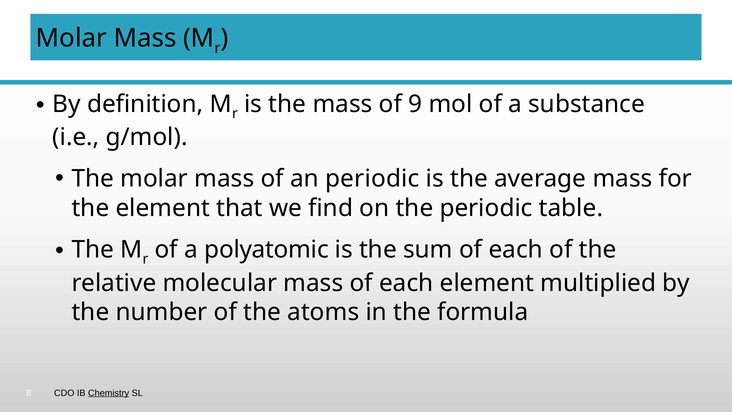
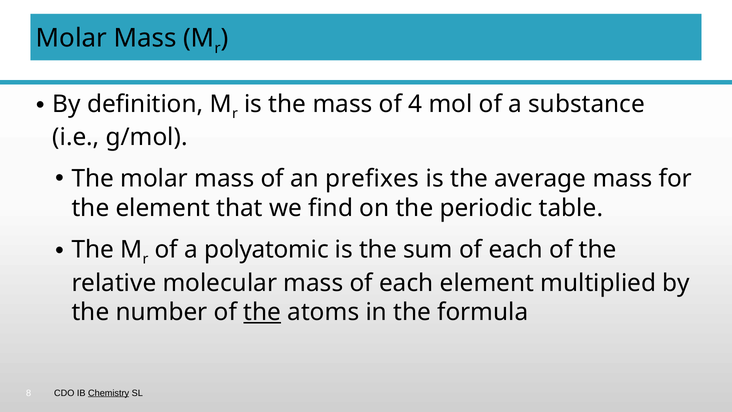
9: 9 -> 4
an periodic: periodic -> prefixes
the at (262, 312) underline: none -> present
